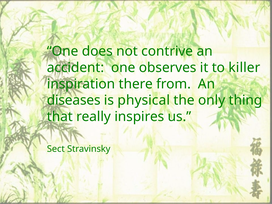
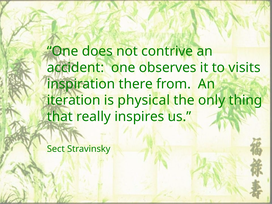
killer: killer -> visits
diseases: diseases -> iteration
